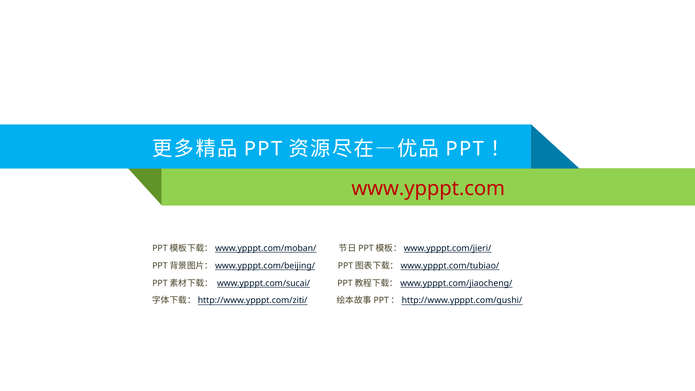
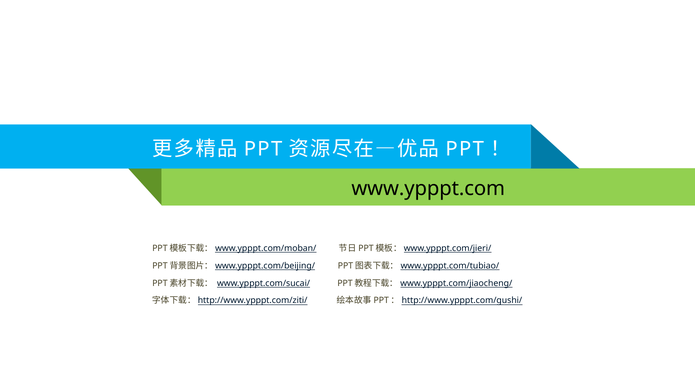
www.ypppt.com colour: red -> black
